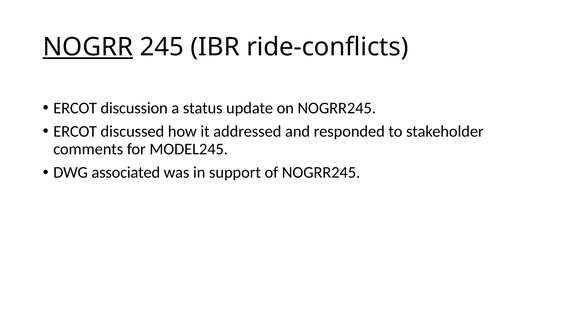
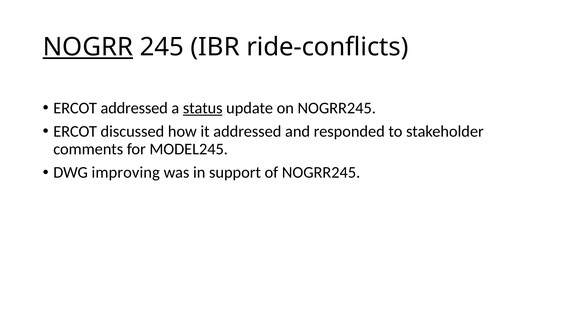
ERCOT discussion: discussion -> addressed
status underline: none -> present
associated: associated -> improving
